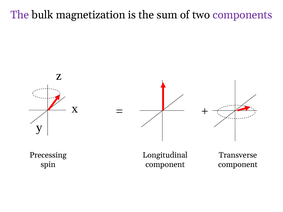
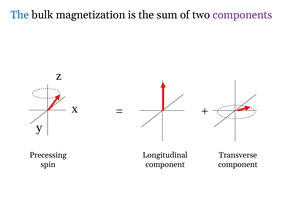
The at (20, 15) colour: purple -> blue
